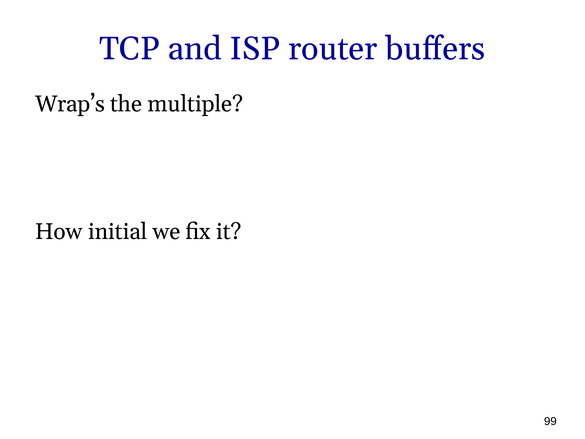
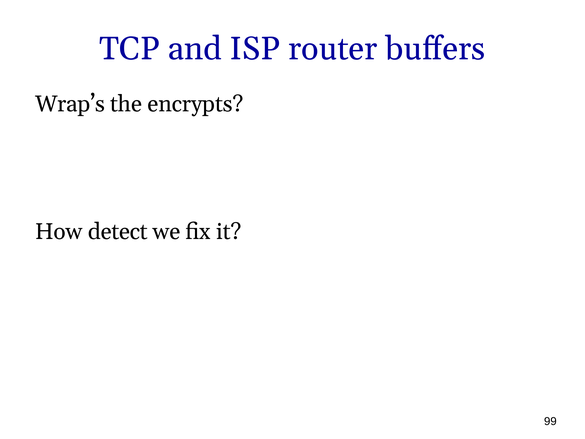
multiple: multiple -> encrypts
initial: initial -> detect
